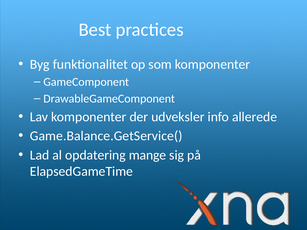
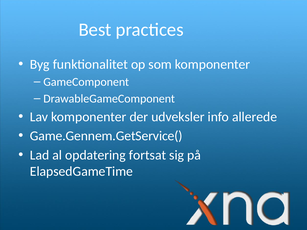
Game.Balance.GetService(: Game.Balance.GetService( -> Game.Gennem.GetService(
mange: mange -> fortsat
